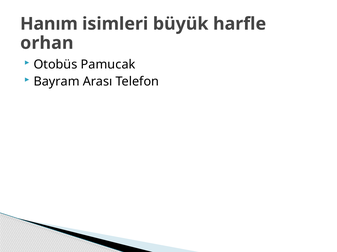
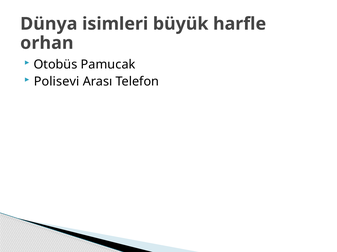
Hanım: Hanım -> Dünya
Bayram: Bayram -> Polisevi
